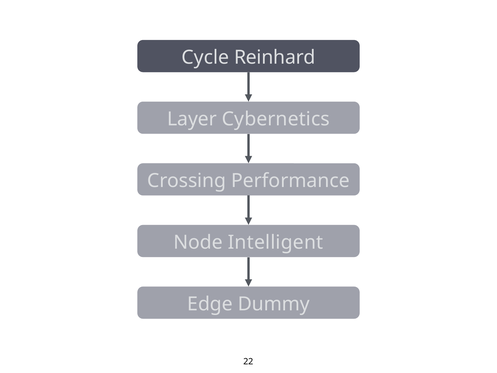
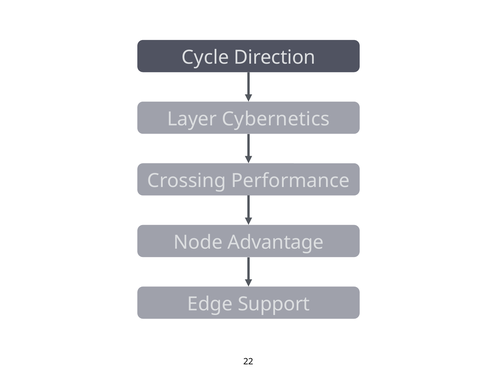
Reinhard: Reinhard -> Direction
Intelligent: Intelligent -> Advantage
Dummy: Dummy -> Support
